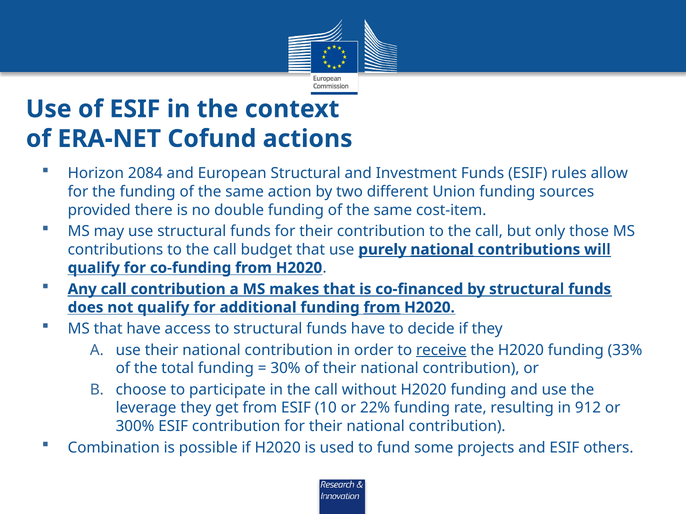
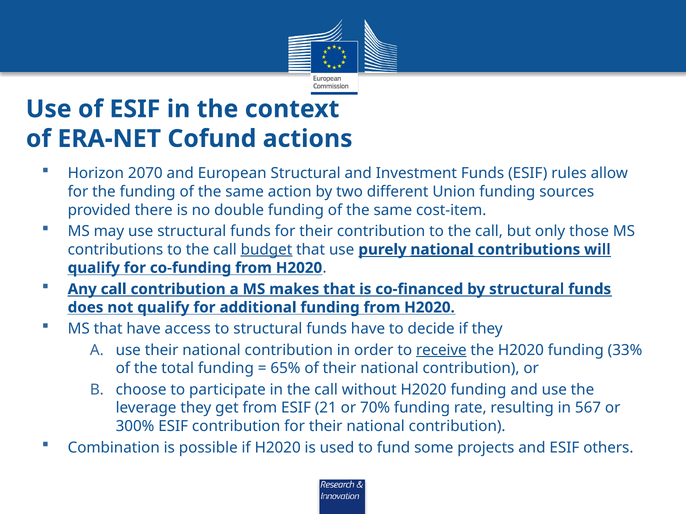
2084: 2084 -> 2070
budget underline: none -> present
from at (382, 308) underline: present -> none
30%: 30% -> 65%
10: 10 -> 21
22%: 22% -> 70%
912: 912 -> 567
